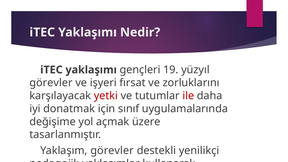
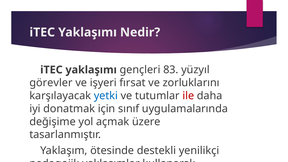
19: 19 -> 83
yetki colour: red -> blue
Yaklaşım görevler: görevler -> ötesinde
